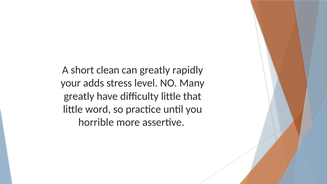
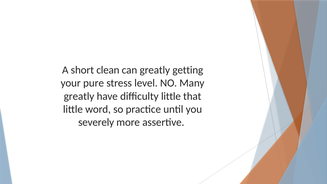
rapidly: rapidly -> getting
adds: adds -> pure
horrible: horrible -> severely
